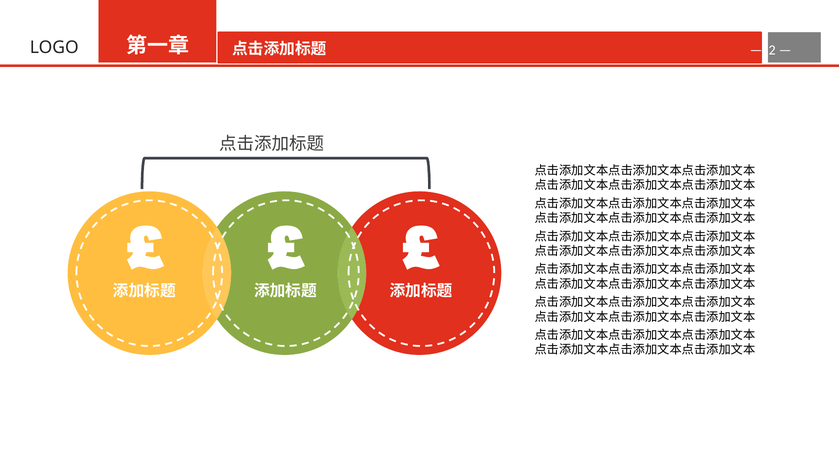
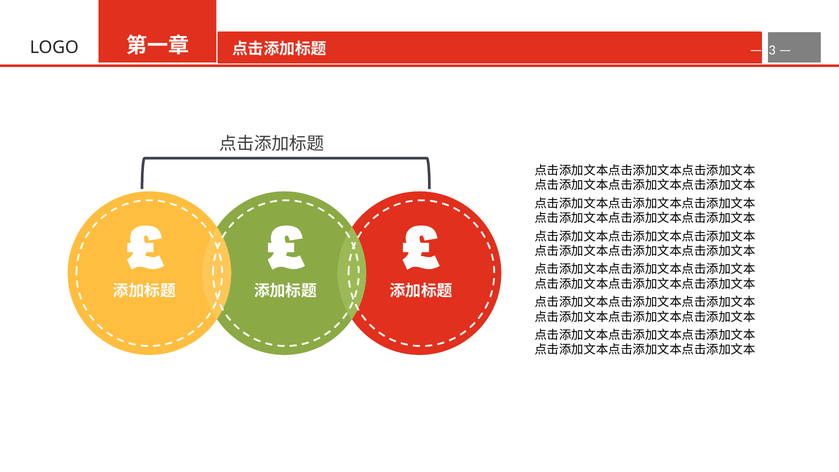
2: 2 -> 3
